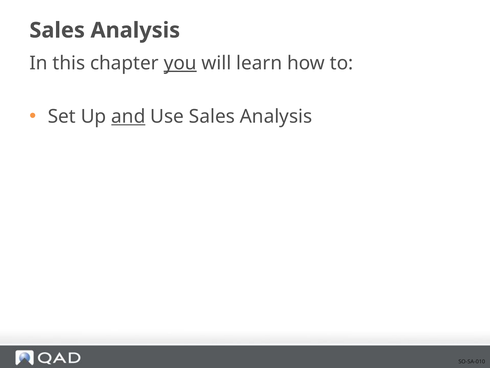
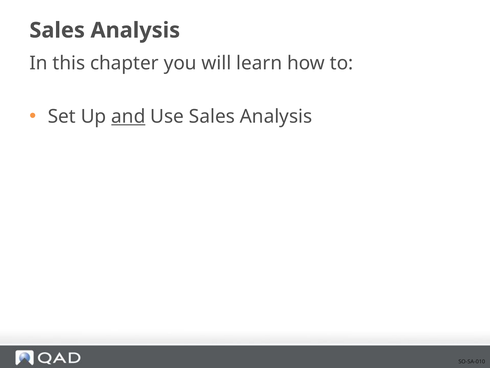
you underline: present -> none
